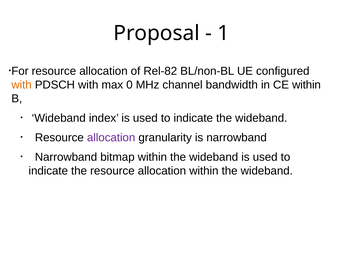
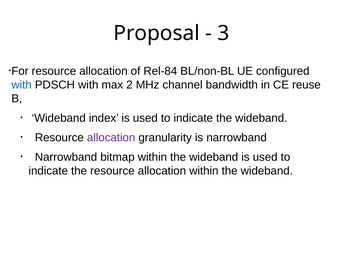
1: 1 -> 3
Rel-82: Rel-82 -> Rel-84
with at (22, 85) colour: orange -> blue
0: 0 -> 2
CE within: within -> reuse
